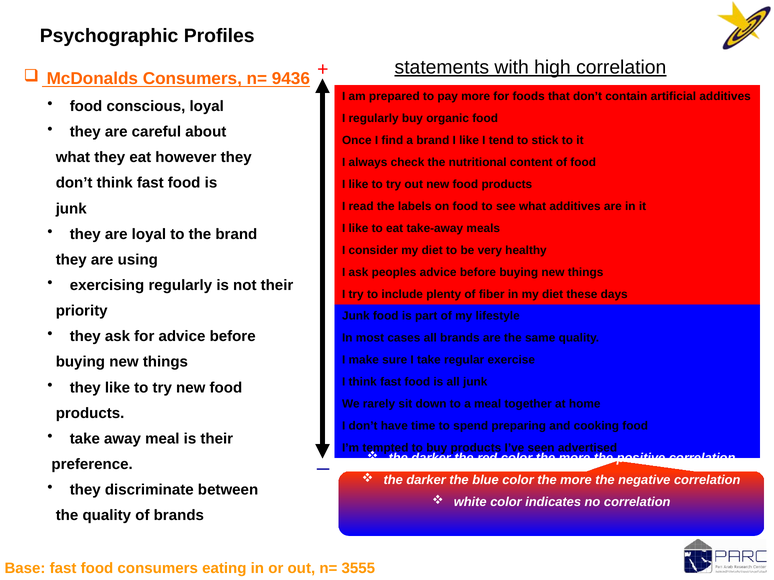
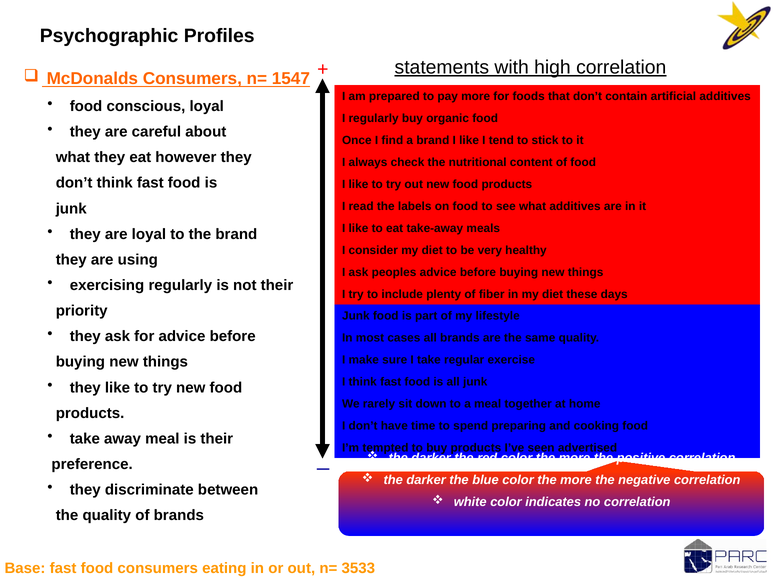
9436: 9436 -> 1547
3555: 3555 -> 3533
